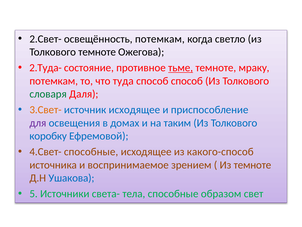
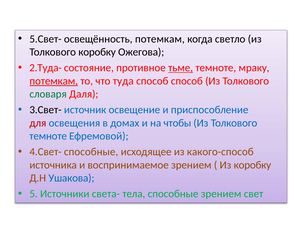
2.Свет-: 2.Свет- -> 5.Свет-
Толкового темноте: темноте -> коробку
потемкам at (54, 81) underline: none -> present
3.Свет- colour: orange -> black
источник исходящее: исходящее -> освещение
для colour: purple -> red
таким: таким -> чтобы
коробку at (48, 136): коробку -> темноте
Из темноте: темноте -> коробку
способные образом: образом -> зрением
